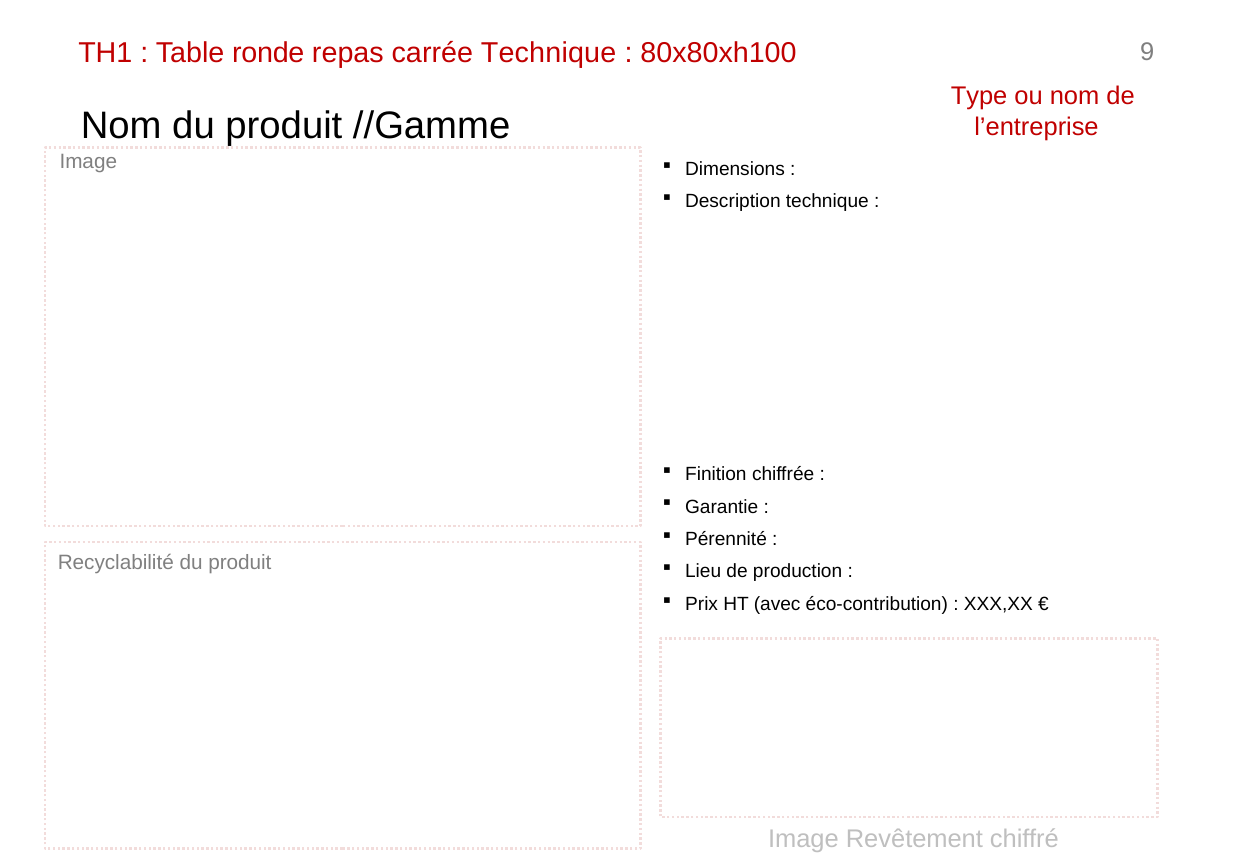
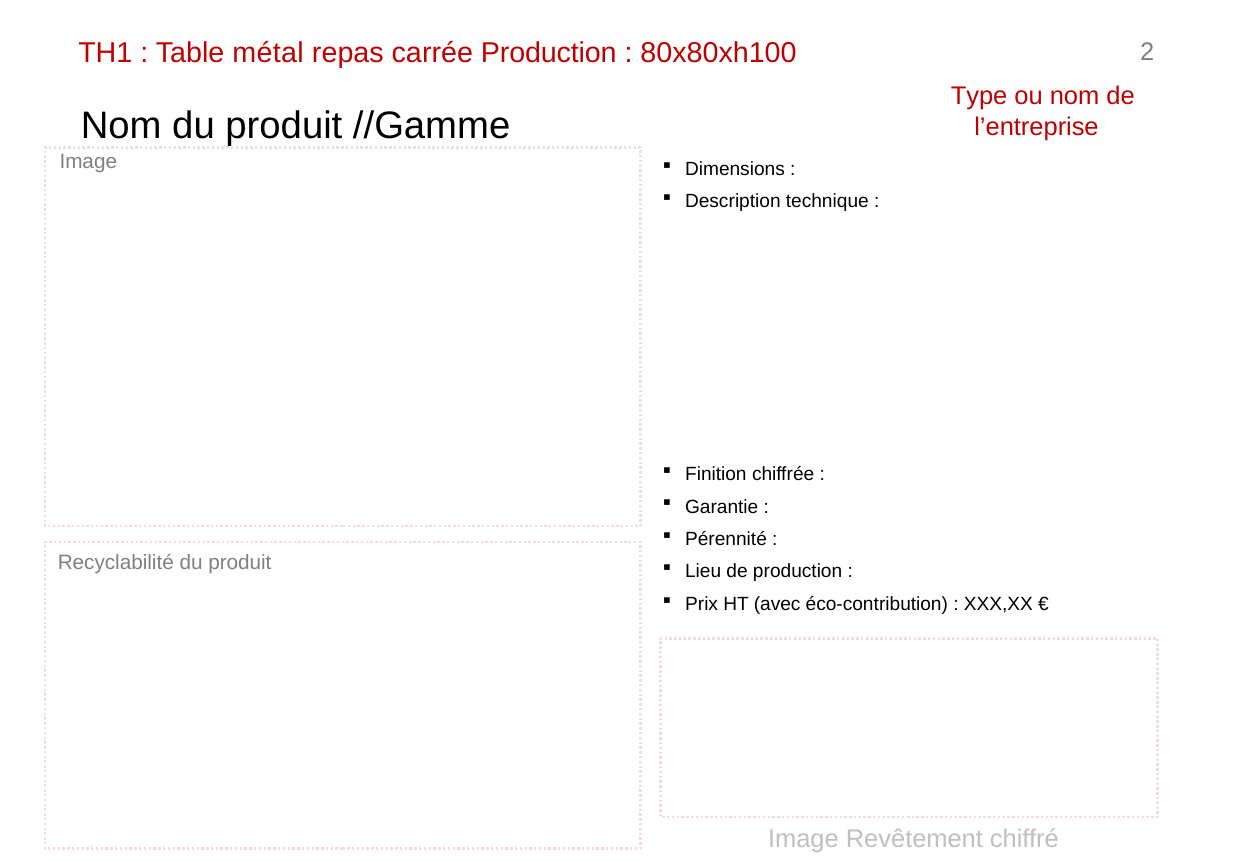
ronde: ronde -> métal
carrée Technique: Technique -> Production
9: 9 -> 2
